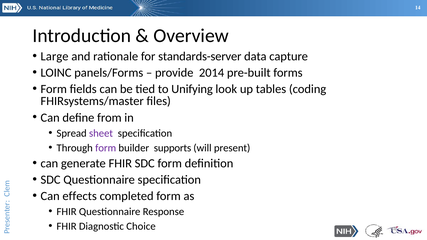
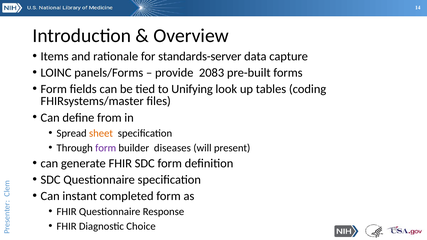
Large: Large -> Items
2014: 2014 -> 2083
sheet colour: purple -> orange
supports: supports -> diseases
effects: effects -> instant
